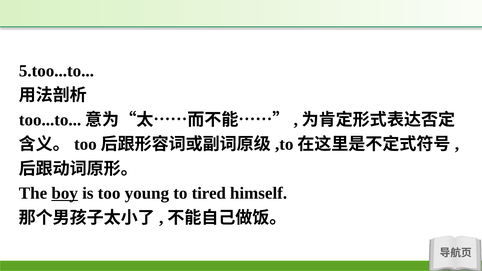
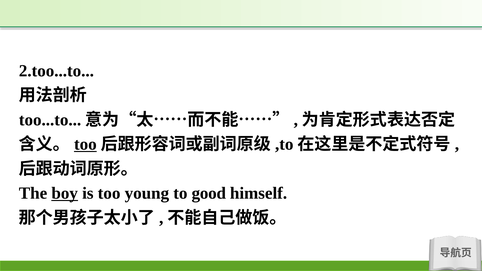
5.too...to: 5.too...to -> 2.too...to
too at (85, 144) underline: none -> present
tired: tired -> good
